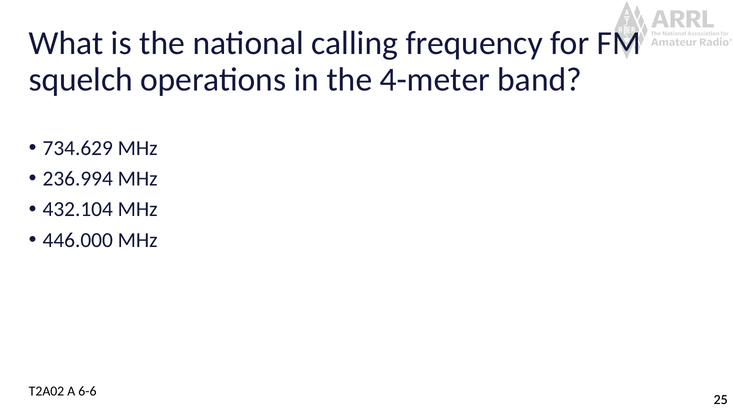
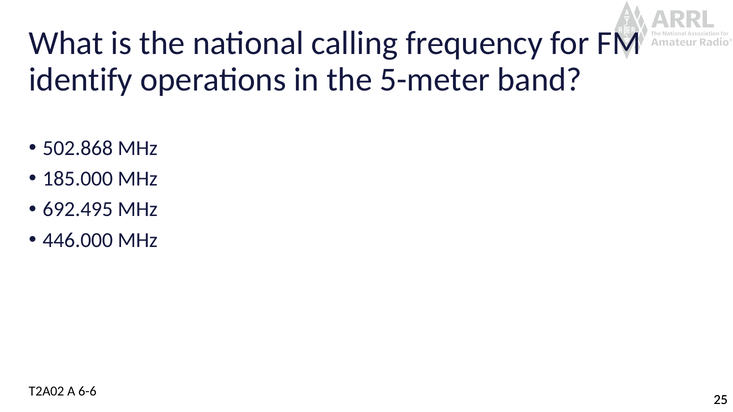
squelch: squelch -> identify
4-meter: 4-meter -> 5-meter
734.629: 734.629 -> 502.868
236.994: 236.994 -> 185.000
432.104: 432.104 -> 692.495
